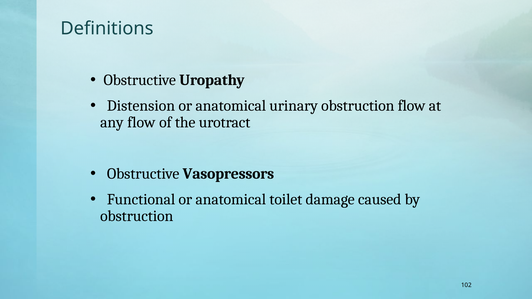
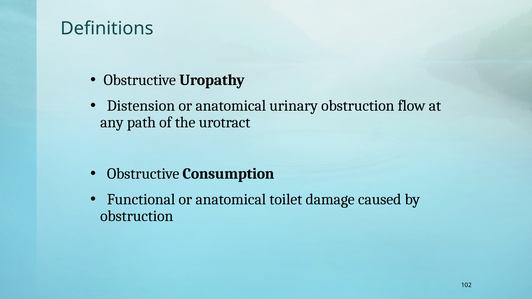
any flow: flow -> path
Vasopressors: Vasopressors -> Consumption
